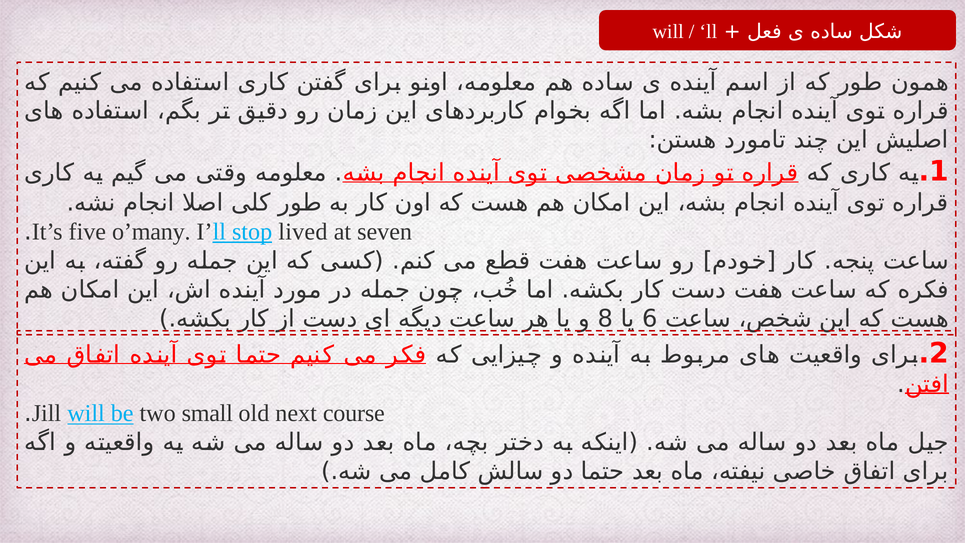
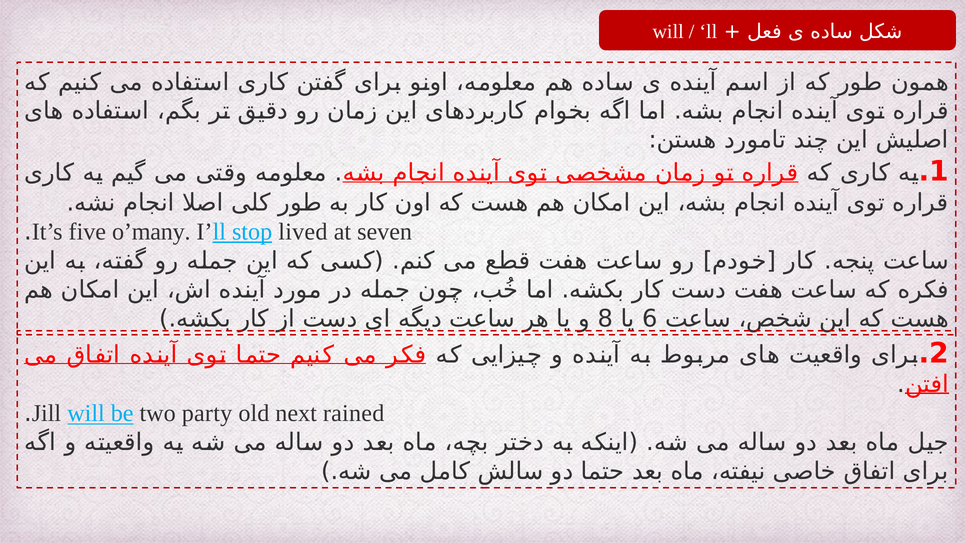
small: small -> party
course: course -> rained
